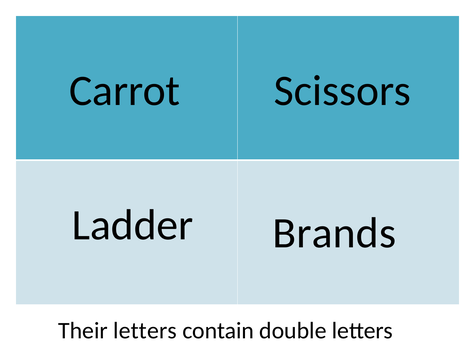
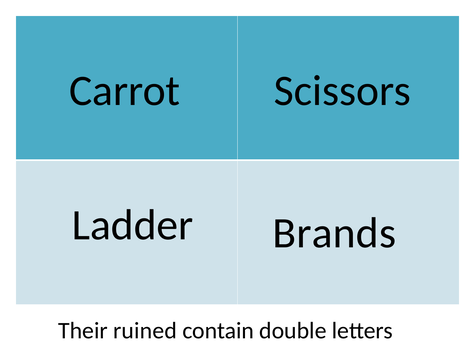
Their letters: letters -> ruined
